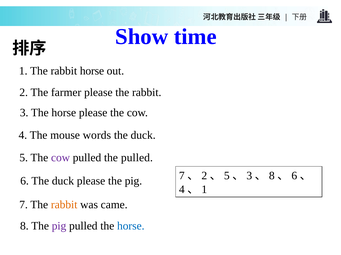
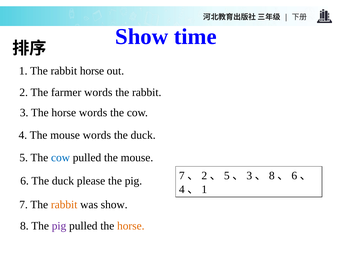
farmer please: please -> words
horse please: please -> words
cow at (61, 158) colour: purple -> blue
pulled the pulled: pulled -> mouse
was came: came -> show
horse at (131, 227) colour: blue -> orange
